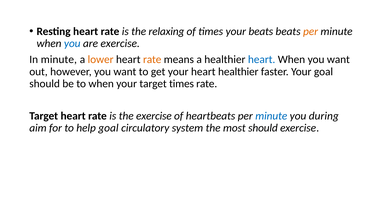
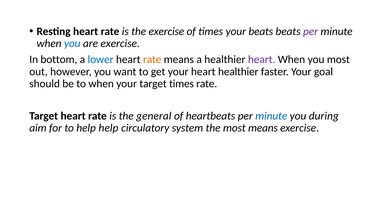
the relaxing: relaxing -> exercise
per at (311, 31) colour: orange -> purple
In minute: minute -> bottom
lower colour: orange -> blue
heart at (262, 60) colour: blue -> purple
When you want: want -> most
the exercise: exercise -> general
help goal: goal -> help
most should: should -> means
